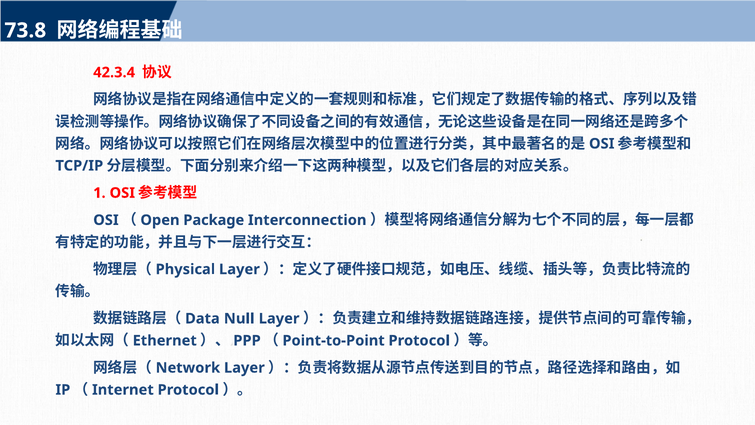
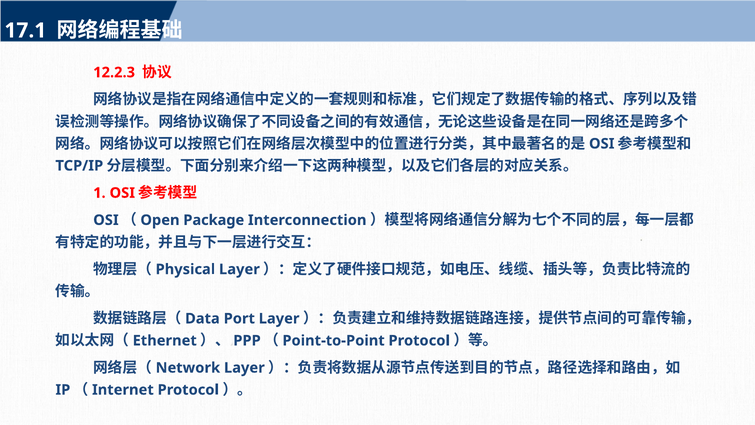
73.8: 73.8 -> 17.1
42.3.4: 42.3.4 -> 12.2.3
Null: Null -> Port
